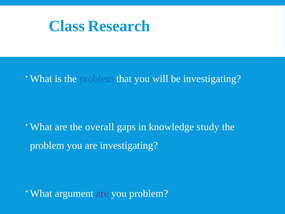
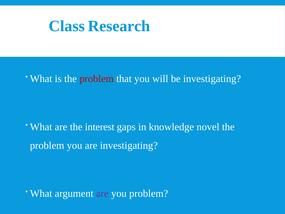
problem at (97, 79) colour: blue -> red
overall: overall -> interest
study: study -> novel
